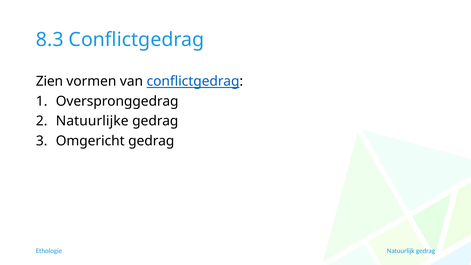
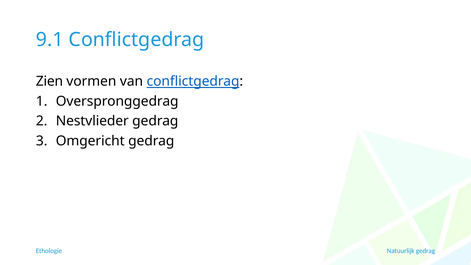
8.3: 8.3 -> 9.1
Natuurlijke: Natuurlijke -> Nestvlieder
